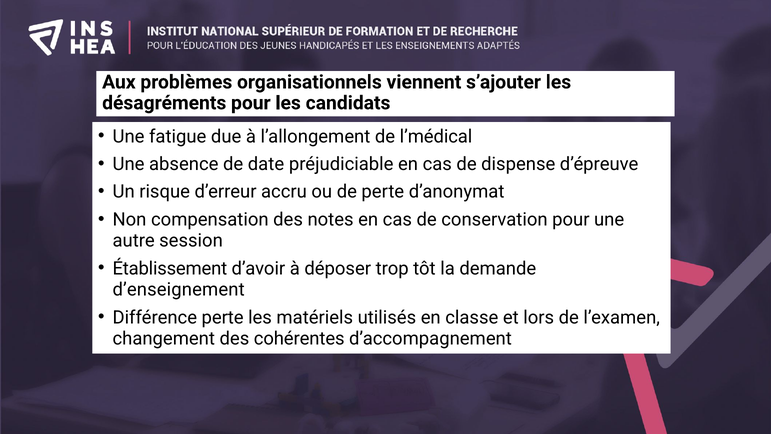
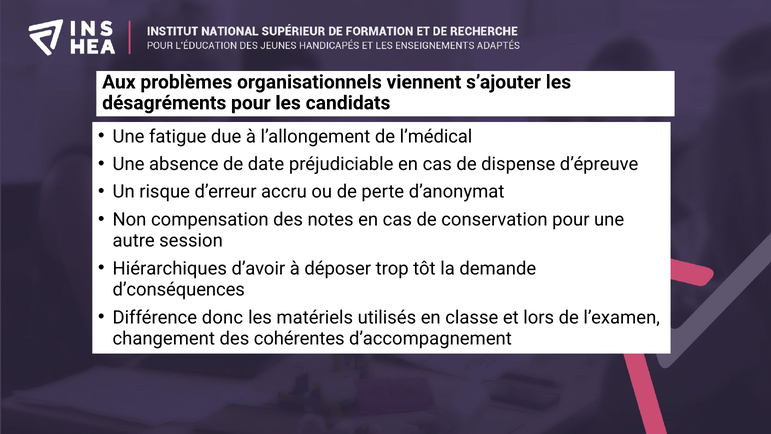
Établissement: Établissement -> Hiérarchiques
d’enseignement: d’enseignement -> d’conséquences
Différence perte: perte -> donc
